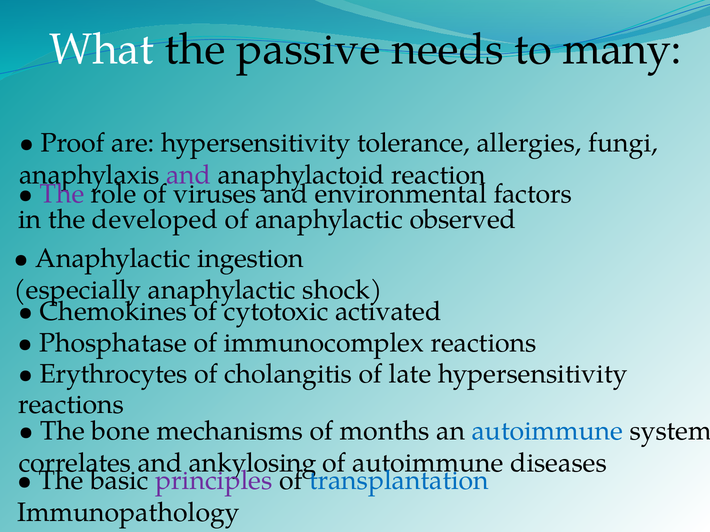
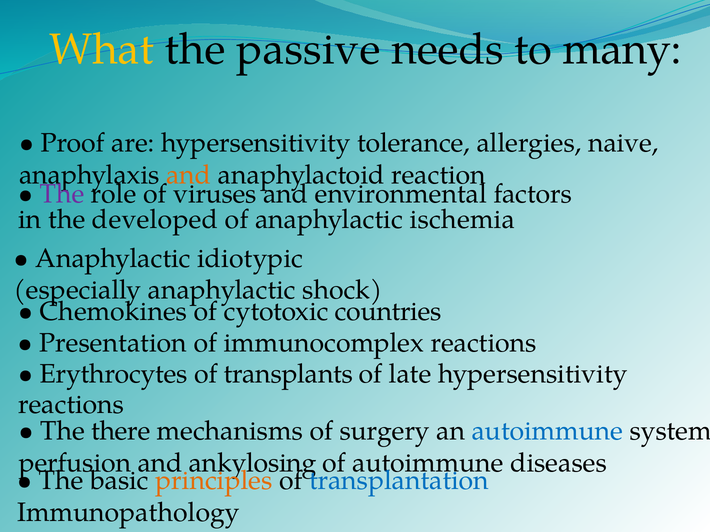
What colour: white -> yellow
fungi: fungi -> naive
and at (189, 175) colour: purple -> orange
observed: observed -> ischemia
ingestion: ingestion -> idiotypic
activated: activated -> countries
Phosphatase: Phosphatase -> Presentation
cholangitis: cholangitis -> transplants
bone: bone -> there
months: months -> surgery
correlates: correlates -> perfusion
principles colour: purple -> orange
